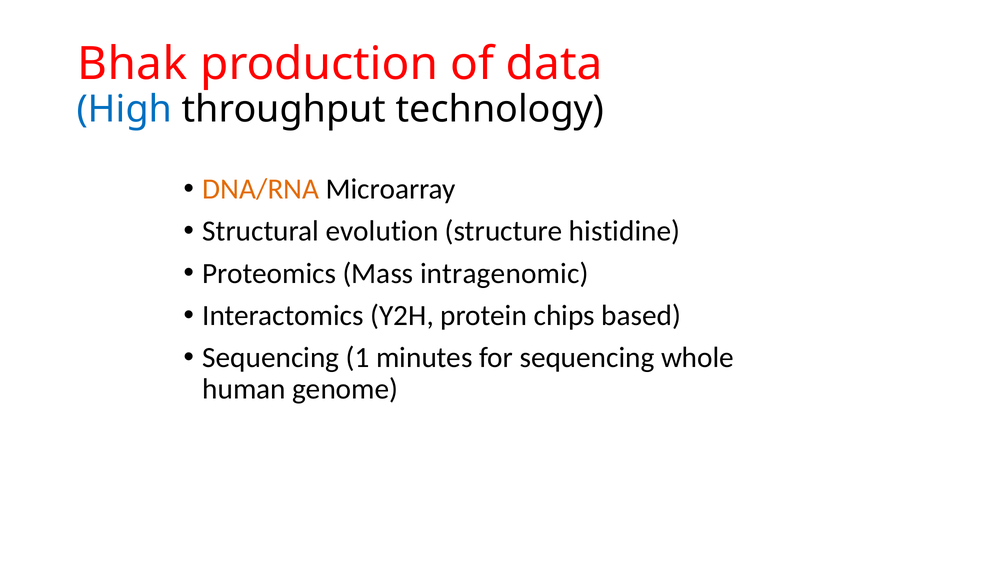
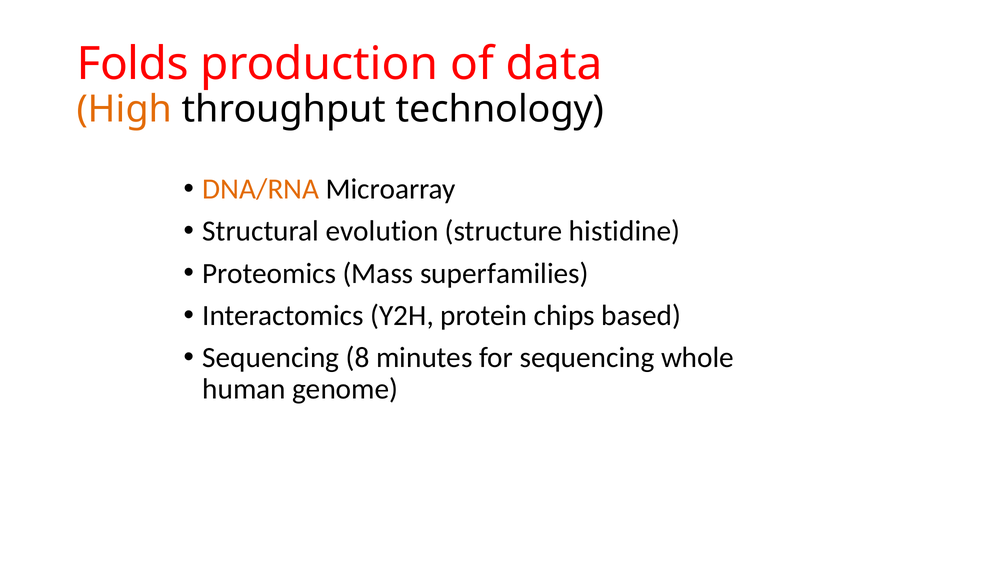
Bhak: Bhak -> Folds
High colour: blue -> orange
intragenomic: intragenomic -> superfamilies
1: 1 -> 8
